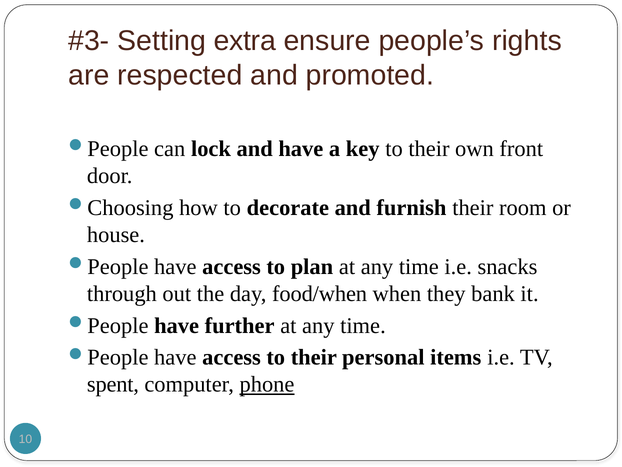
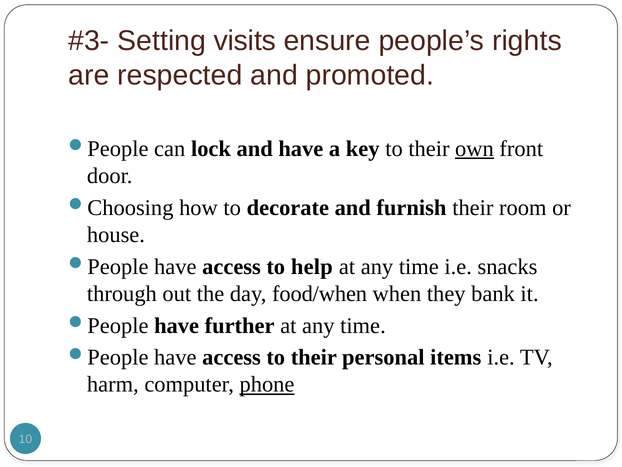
extra: extra -> visits
own underline: none -> present
plan: plan -> help
spent: spent -> harm
